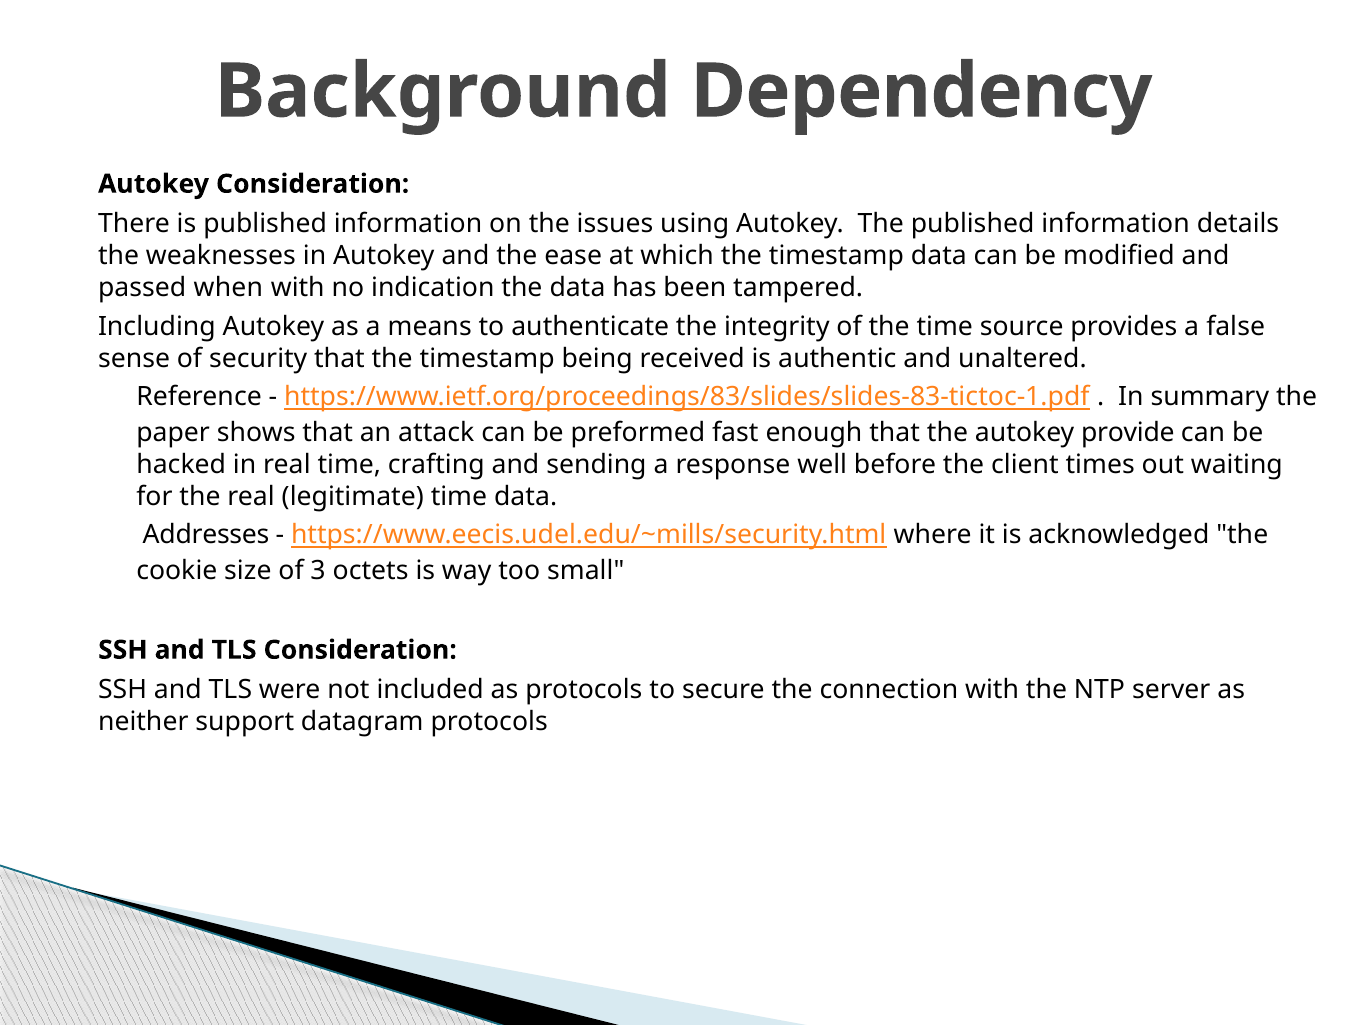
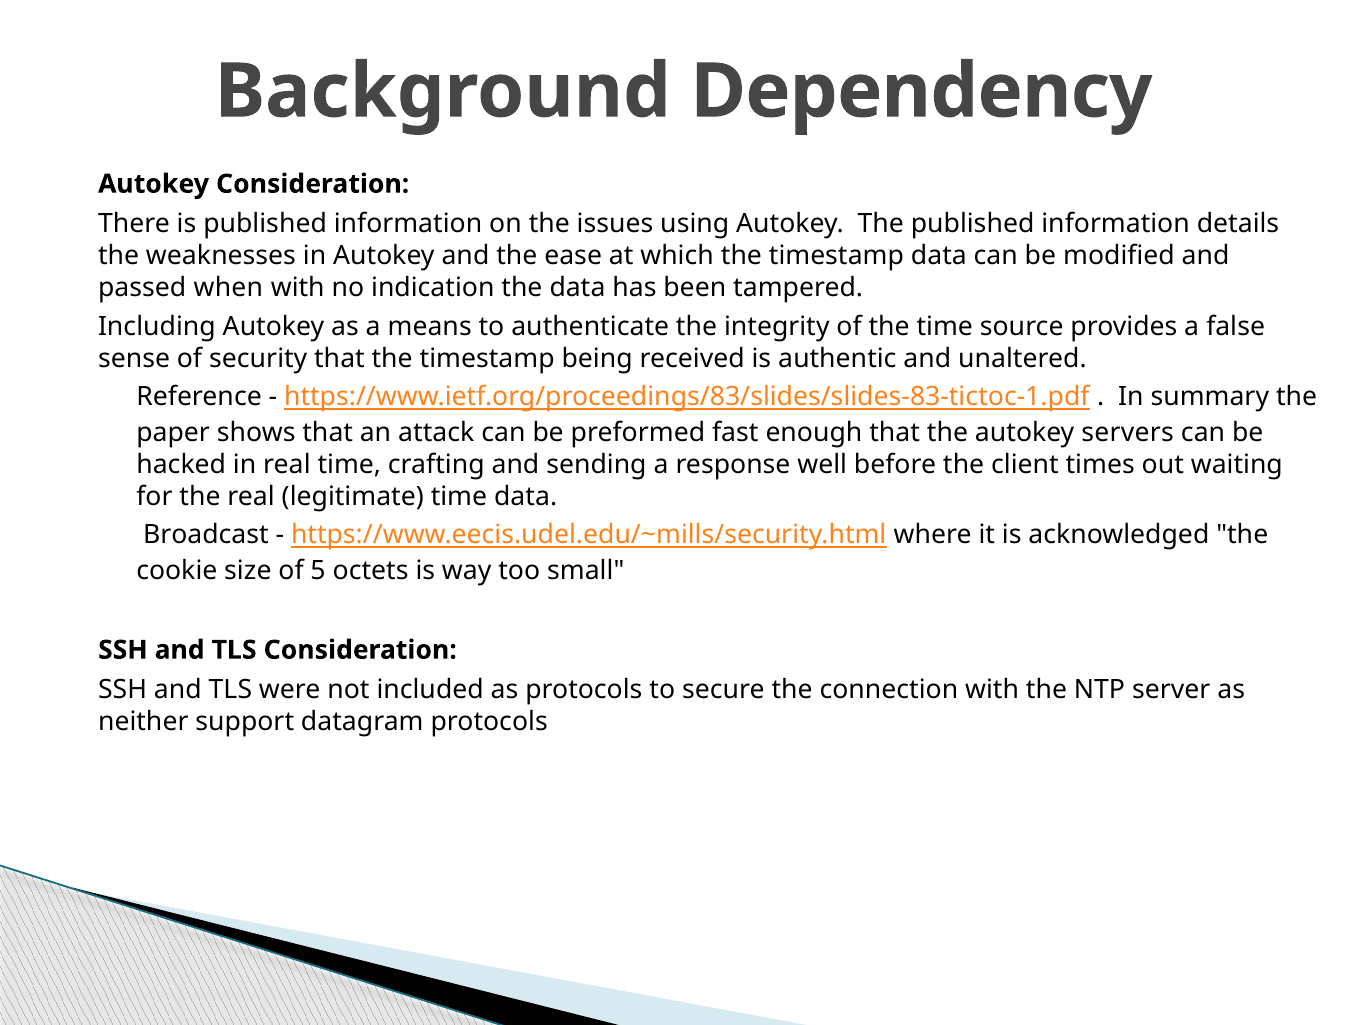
provide: provide -> servers
Addresses: Addresses -> Broadcast
3: 3 -> 5
